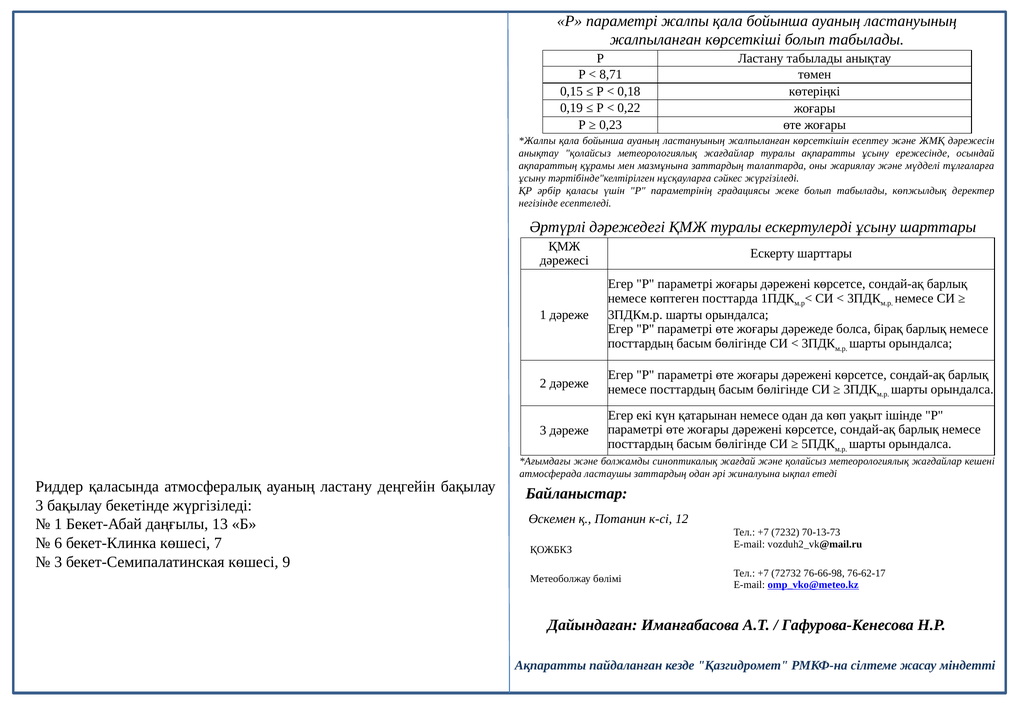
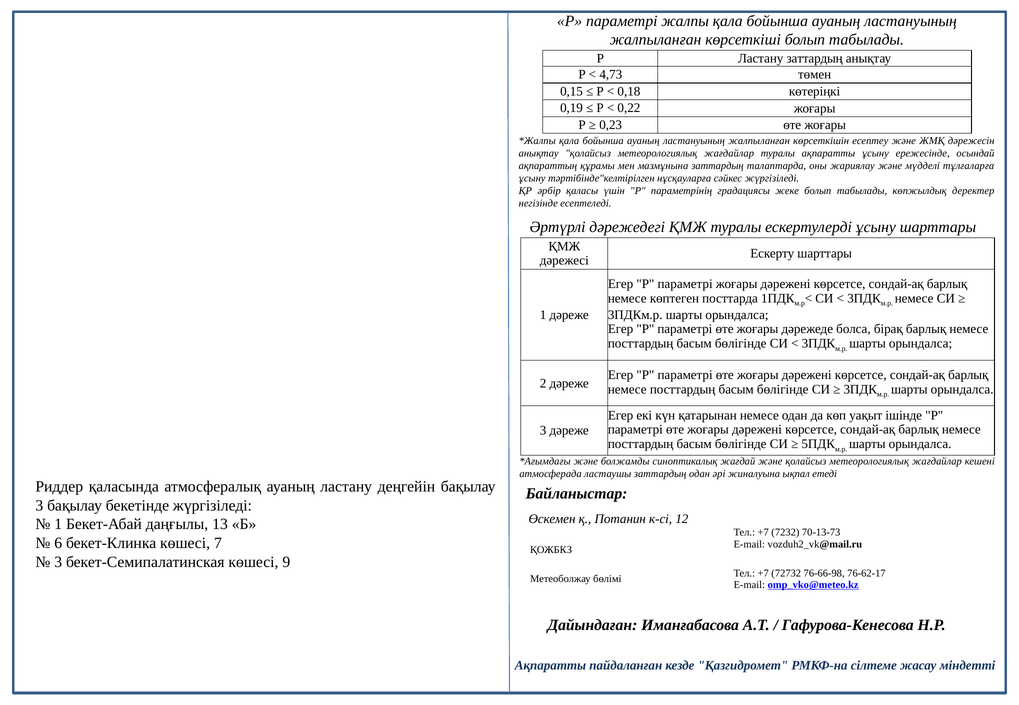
Ластану табылады: табылады -> заттардың
8,71: 8,71 -> 4,73
